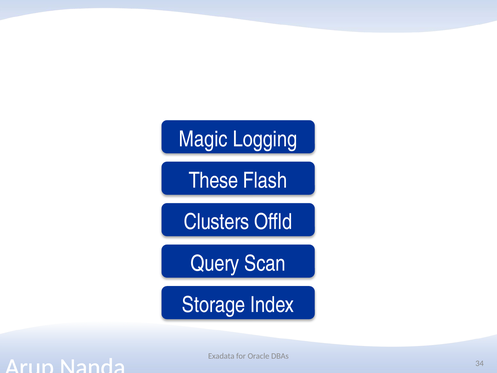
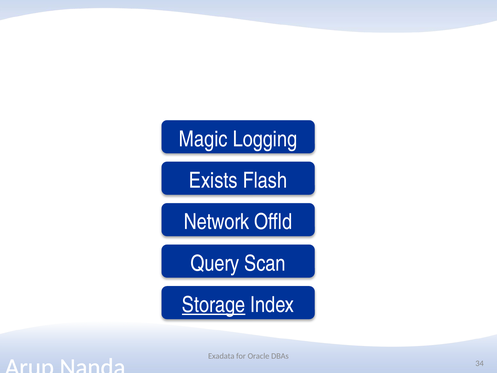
These: These -> Exists
Clusters: Clusters -> Network
Storage underline: none -> present
